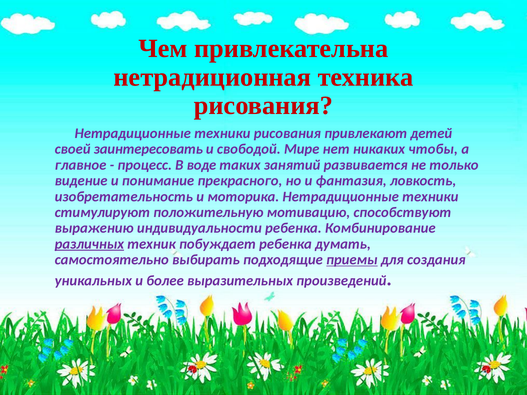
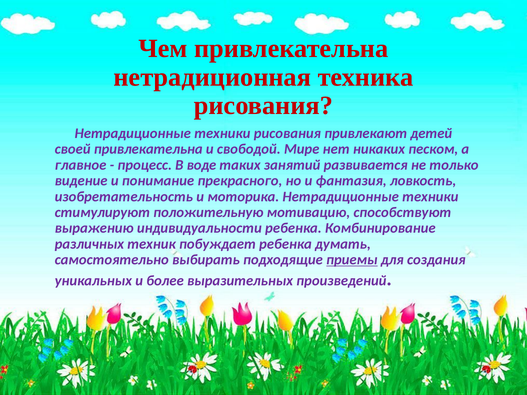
своей заинтересовать: заинтересовать -> привлекательна
чтобы: чтобы -> песком
различных underline: present -> none
